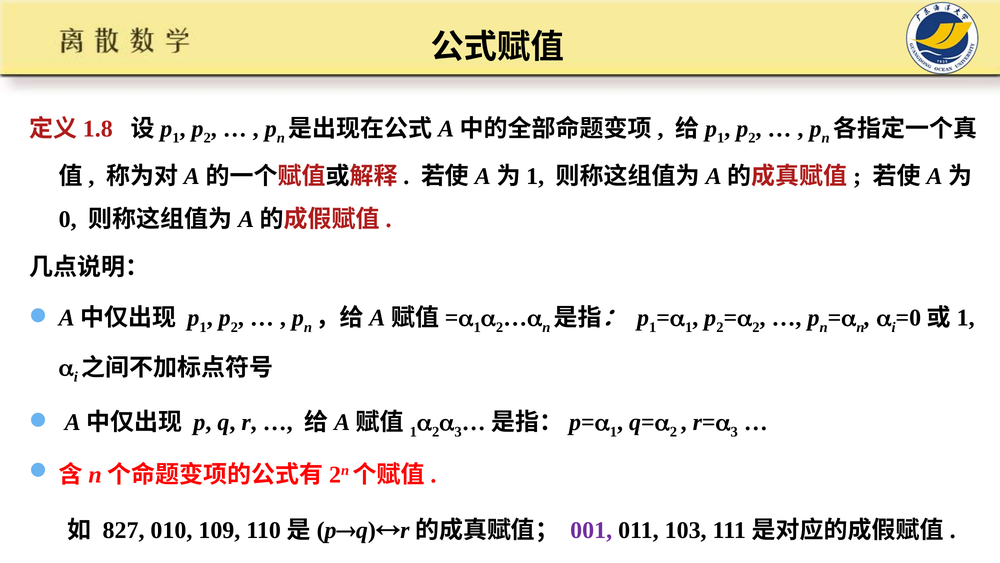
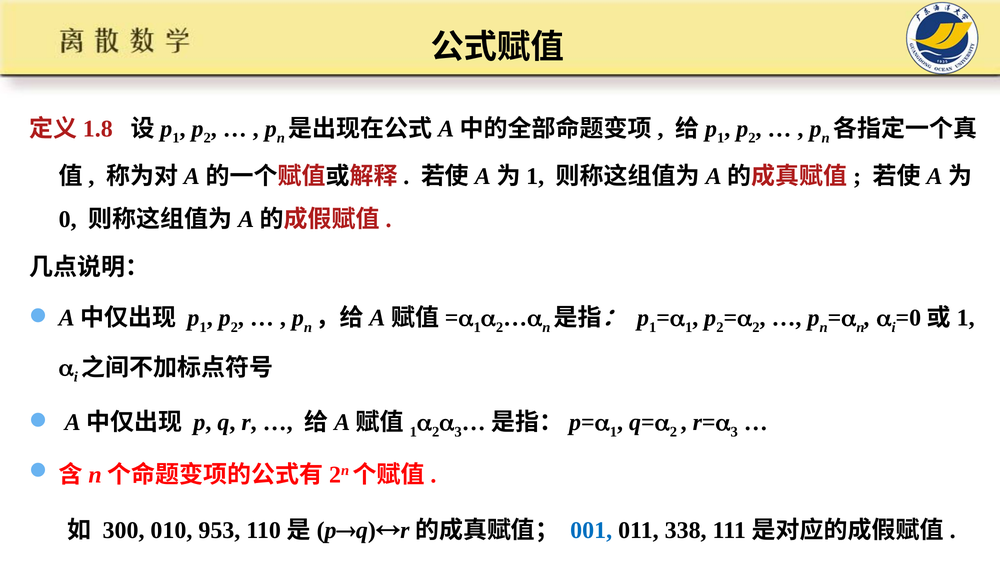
827: 827 -> 300
109: 109 -> 953
001 colour: purple -> blue
103: 103 -> 338
